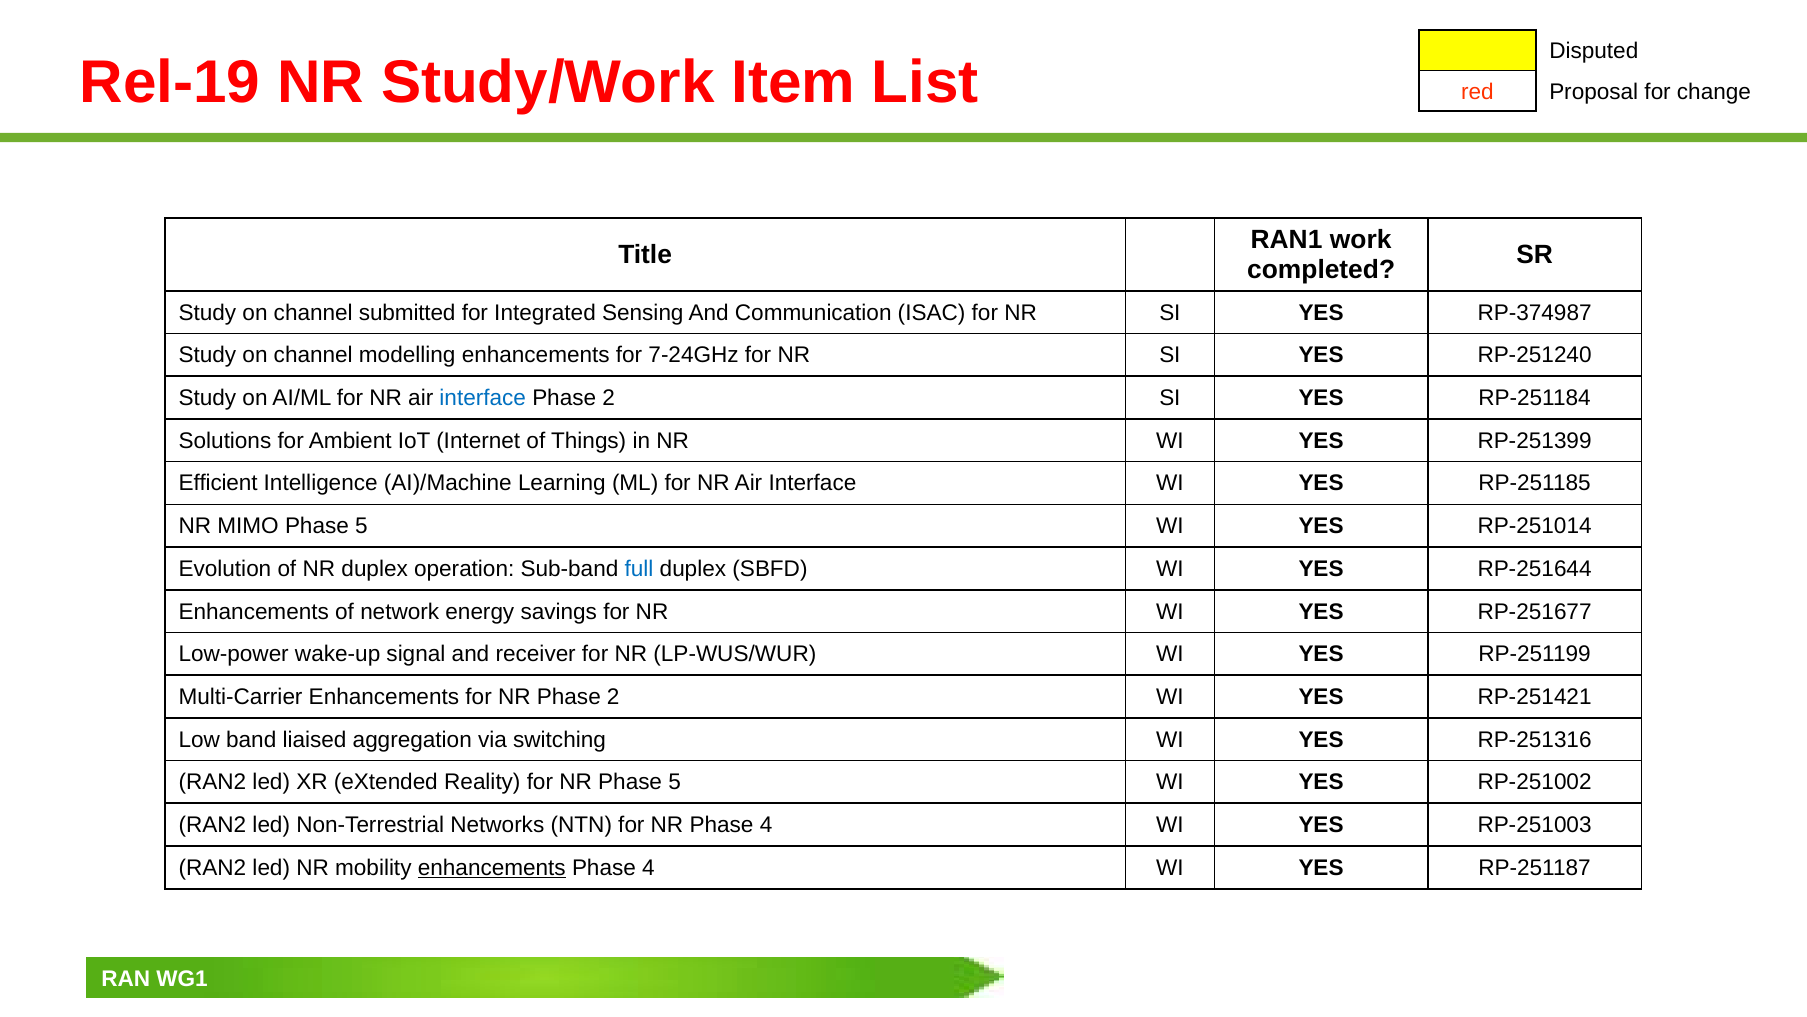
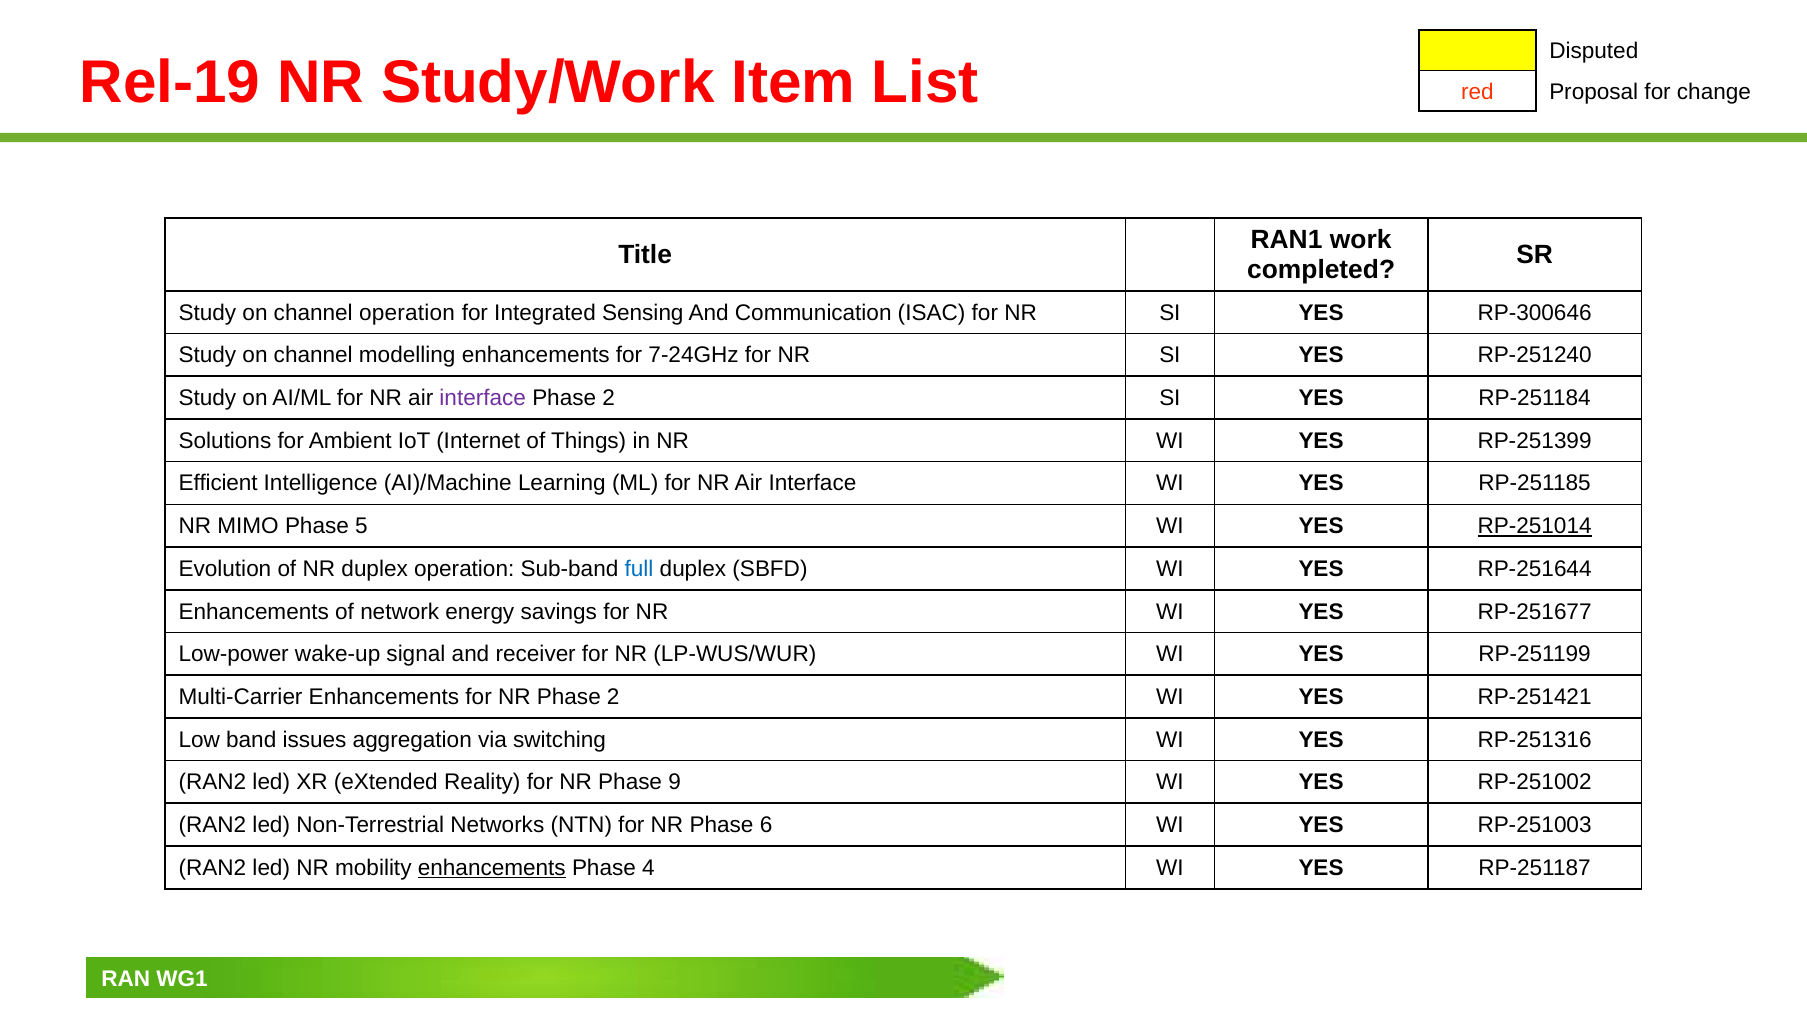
channel submitted: submitted -> operation
RP-374987: RP-374987 -> RP-300646
interface at (483, 398) colour: blue -> purple
RP-251014 underline: none -> present
liaised: liaised -> issues
NR Phase 5: 5 -> 9
NR Phase 4: 4 -> 6
